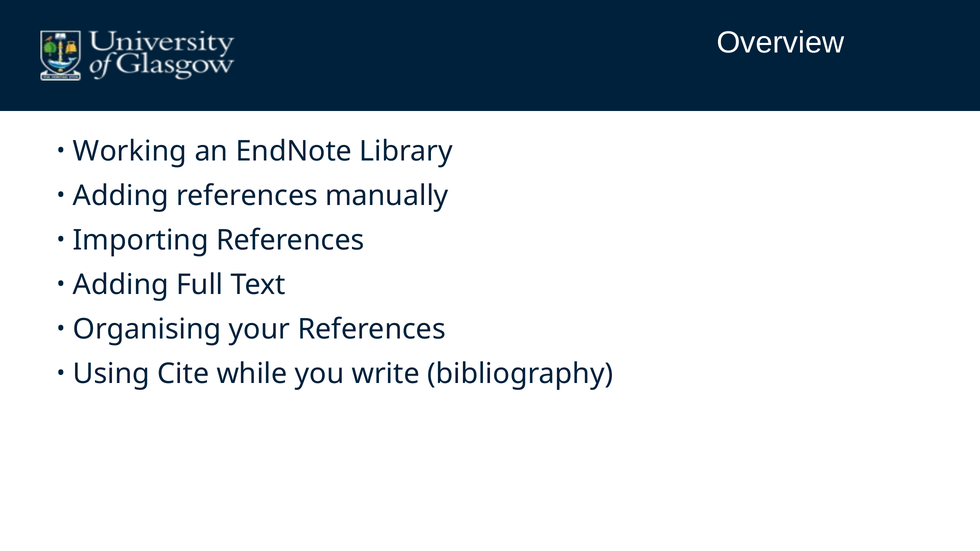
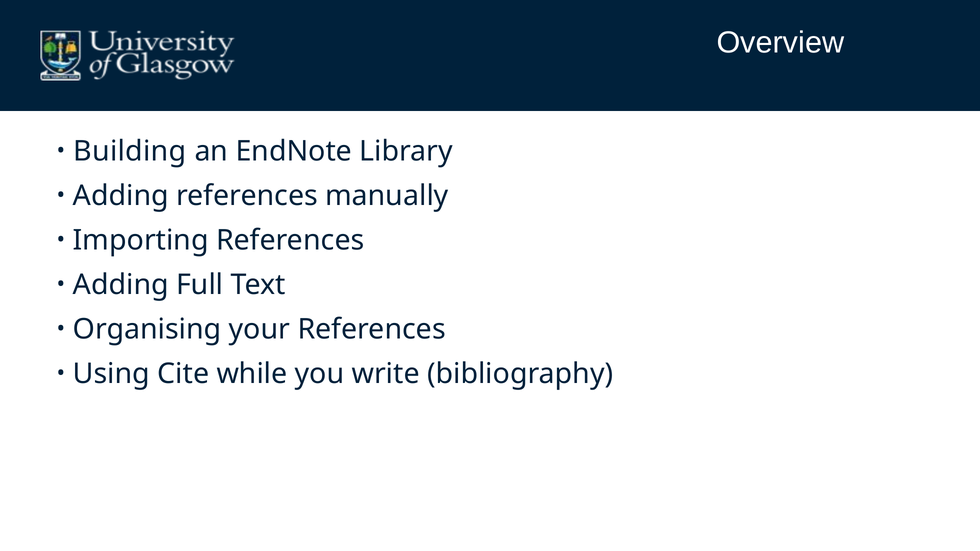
Working: Working -> Building
